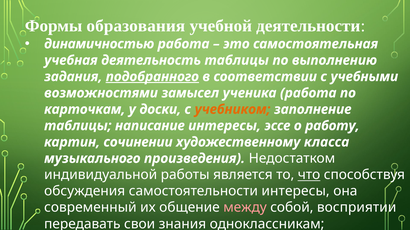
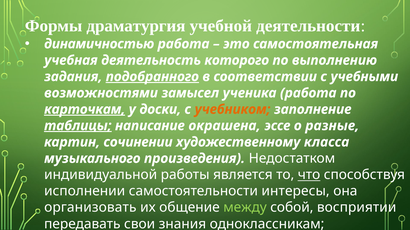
образования: образования -> драматургия
деятельность таблицы: таблицы -> которого
карточкам underline: none -> present
таблицы at (78, 126) underline: none -> present
написание интересы: интересы -> окрашена
работу: работу -> разные
обсуждения: обсуждения -> исполнении
современный: современный -> организовать
между colour: pink -> light green
